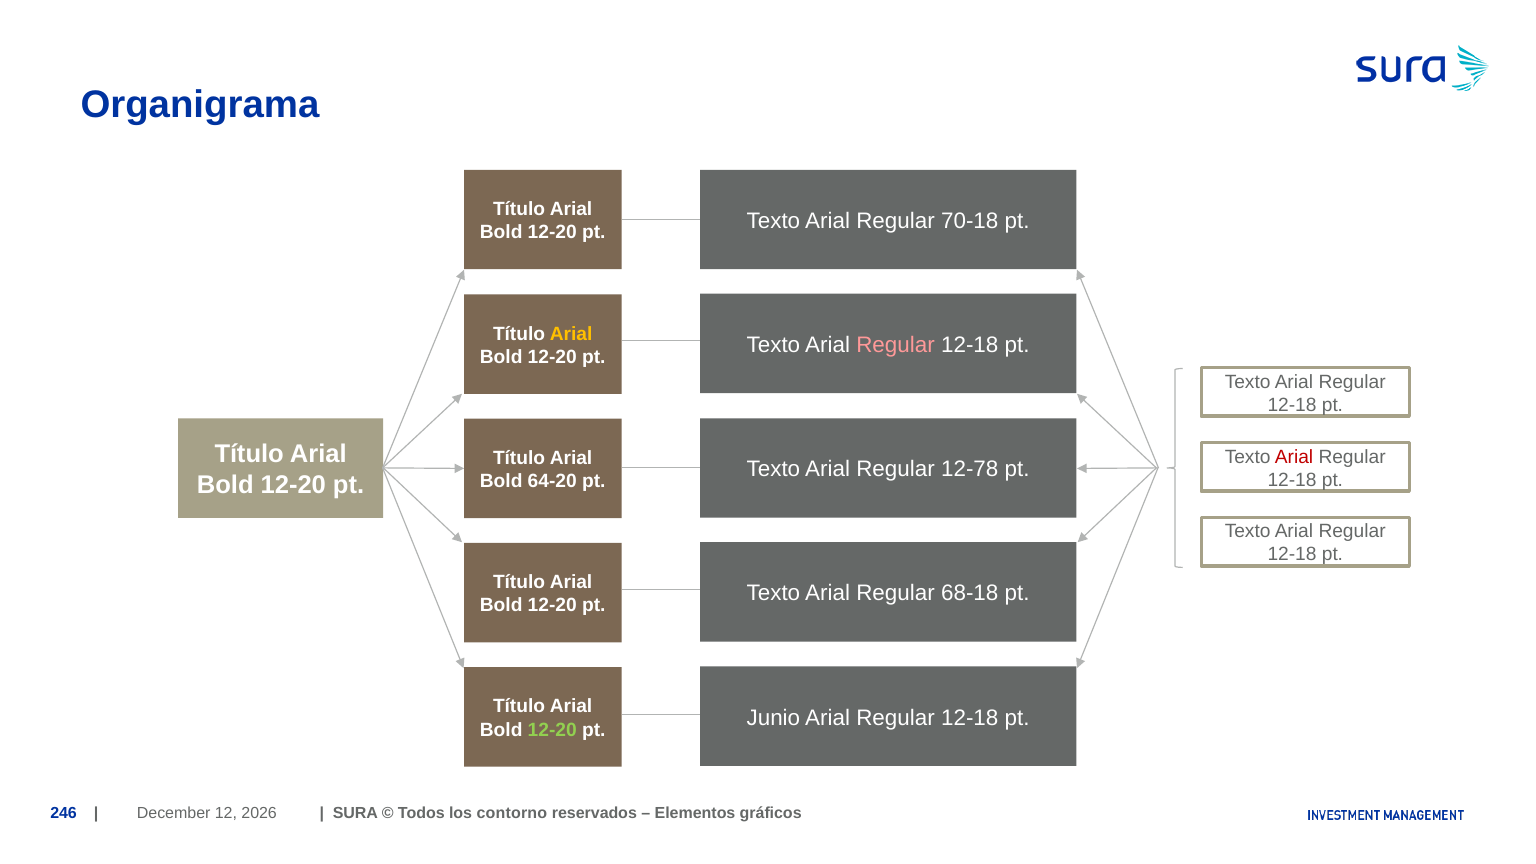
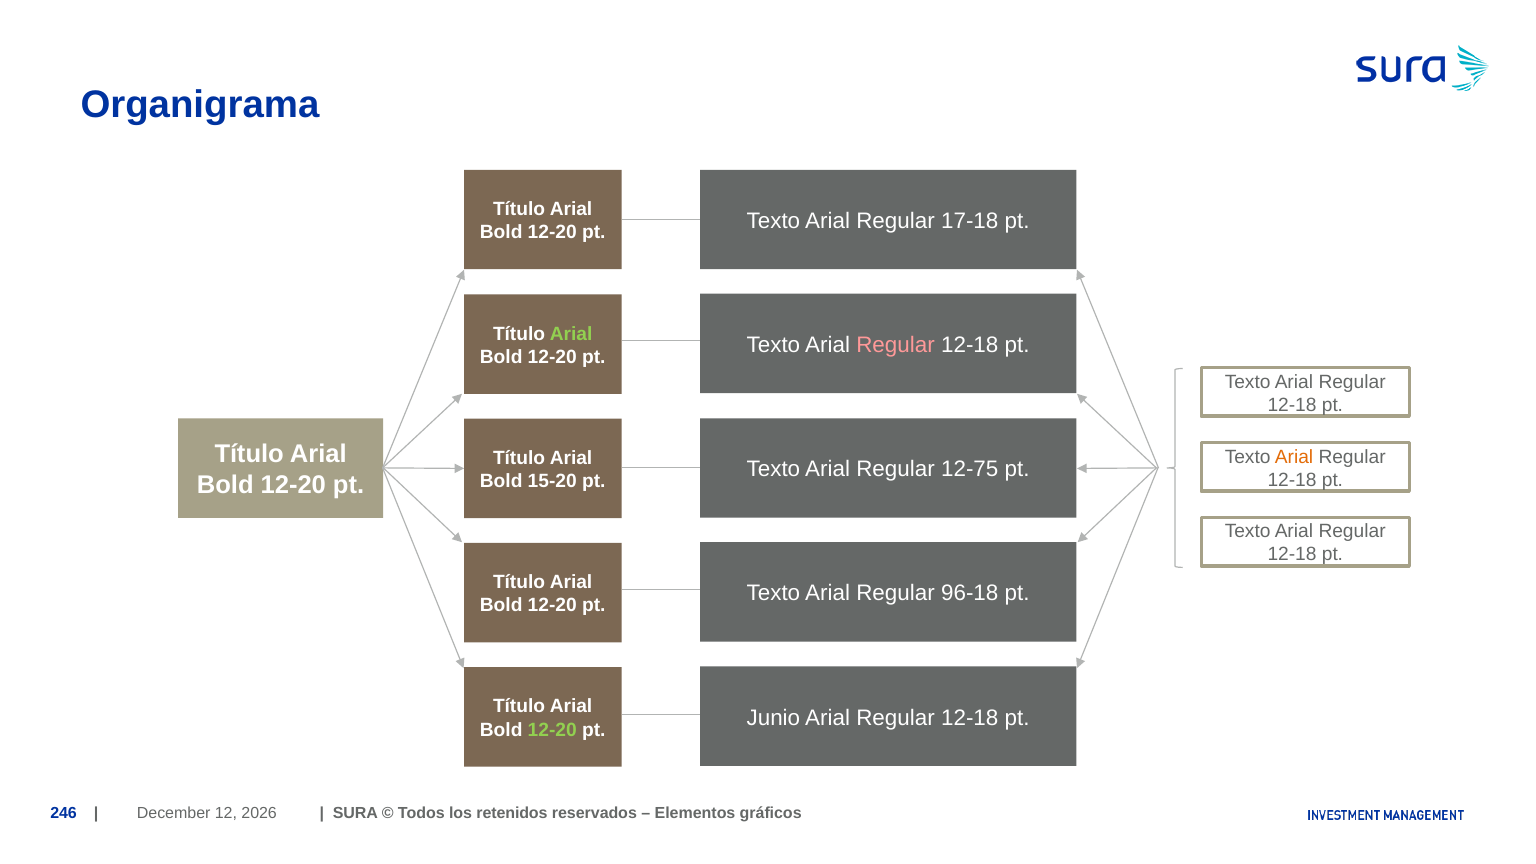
70-18: 70-18 -> 17-18
Arial at (571, 334) colour: yellow -> light green
Arial at (1294, 457) colour: red -> orange
12-78: 12-78 -> 12-75
64-20: 64-20 -> 15-20
68-18: 68-18 -> 96-18
contorno: contorno -> retenidos
